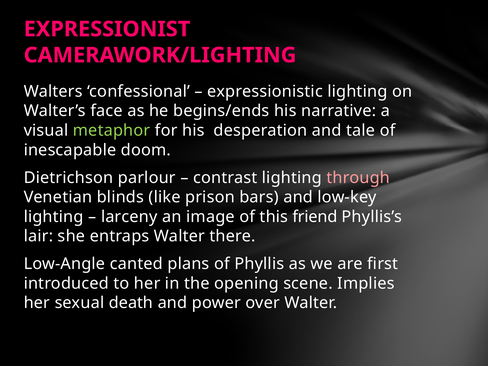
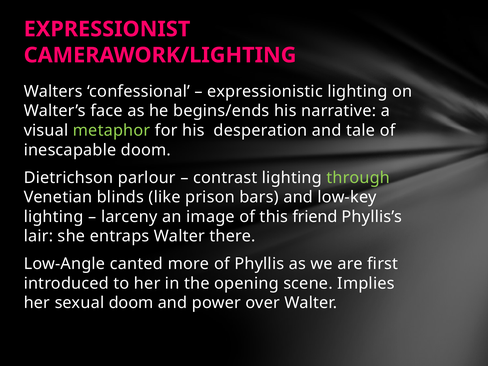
through colour: pink -> light green
plans: plans -> more
sexual death: death -> doom
